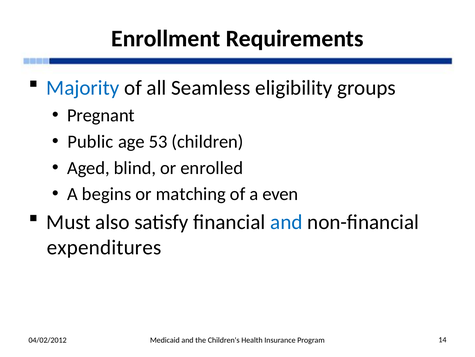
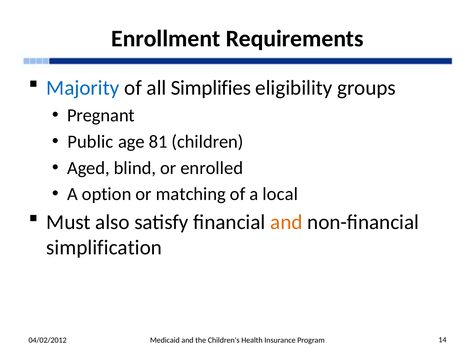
Seamless: Seamless -> Simplifies
53: 53 -> 81
begins: begins -> option
even: even -> local
and at (286, 222) colour: blue -> orange
expenditures: expenditures -> simplification
